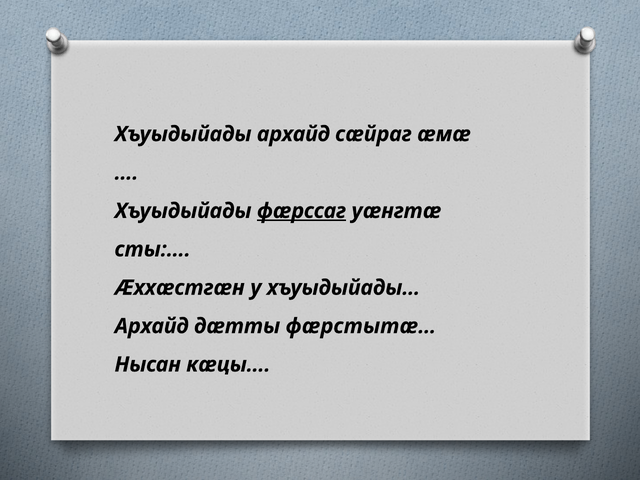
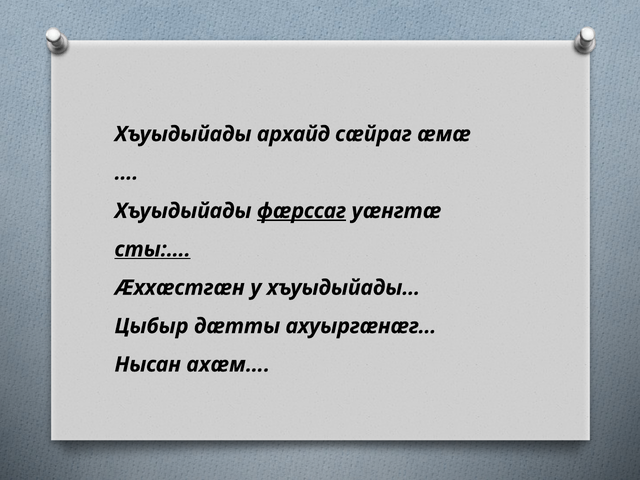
сты:… underline: none -> present
Архайд at (152, 326): Архайд -> Цыбыр
фæрстытæ…: фæрстытæ… -> ахуыргæнæг…
кæцы…: кæцы… -> ахæм…
